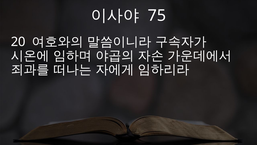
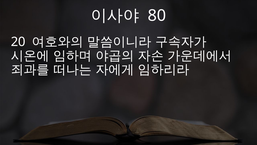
75: 75 -> 80
